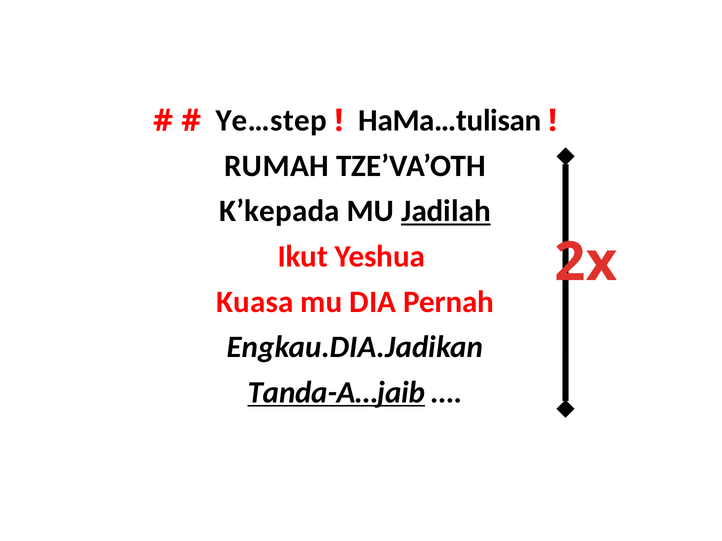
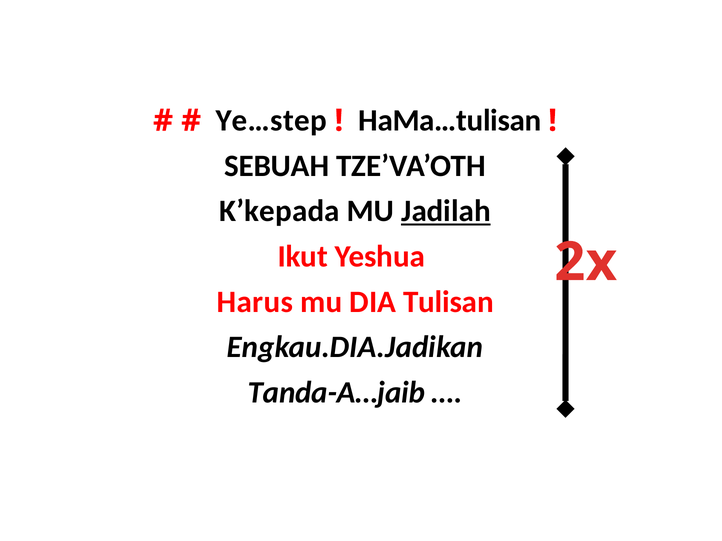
RUMAH: RUMAH -> SEBUAH
Kuasa: Kuasa -> Harus
Pernah: Pernah -> Tulisan
Tanda-A…jaib underline: present -> none
